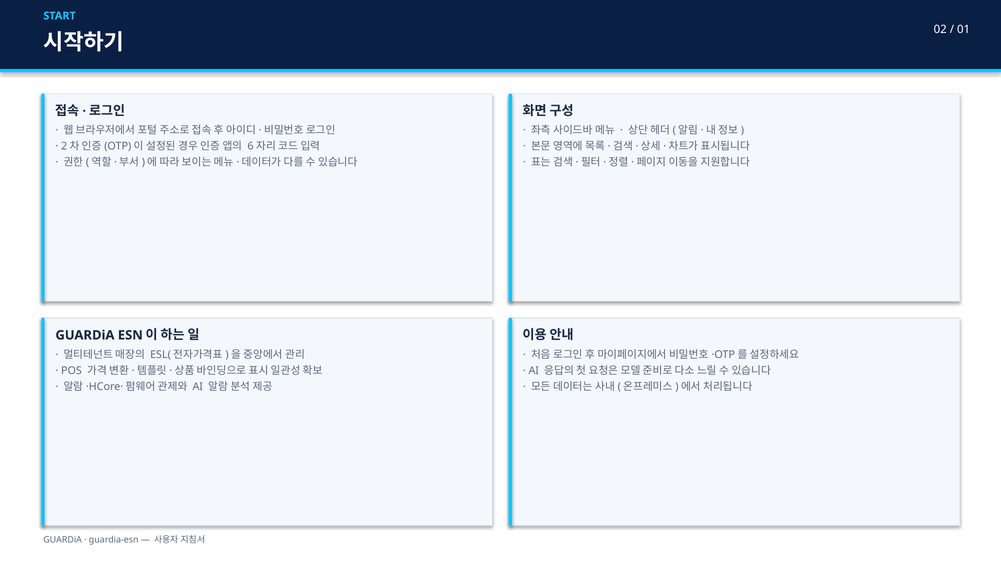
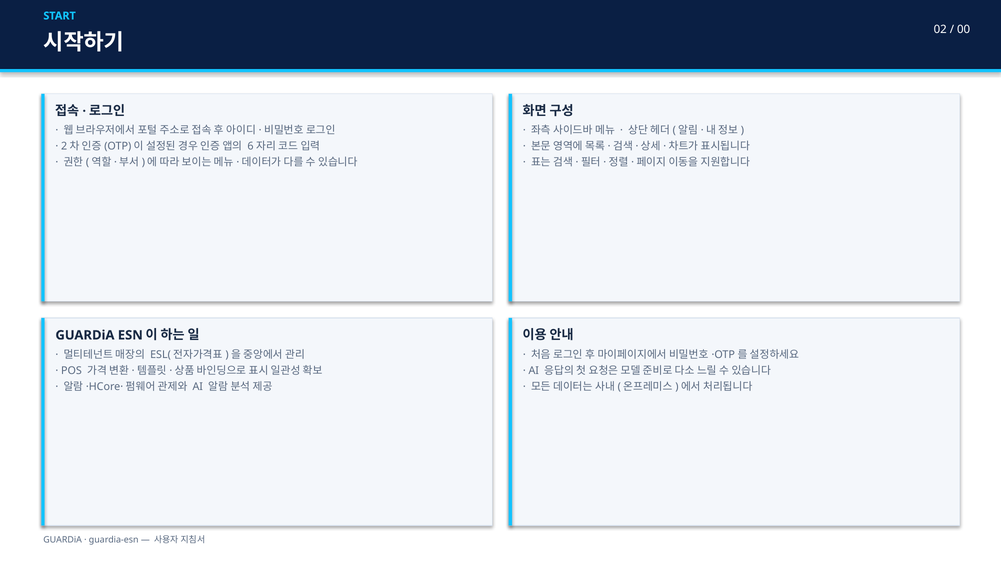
01: 01 -> 00
